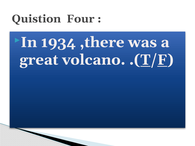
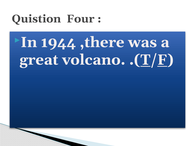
1934: 1934 -> 1944
